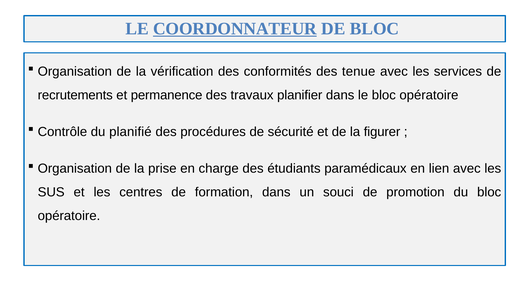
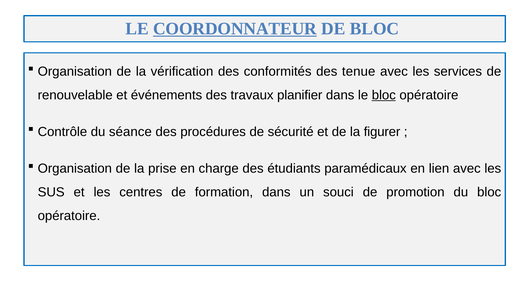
recrutements: recrutements -> renouvelable
permanence: permanence -> événements
bloc at (384, 95) underline: none -> present
planifié: planifié -> séance
